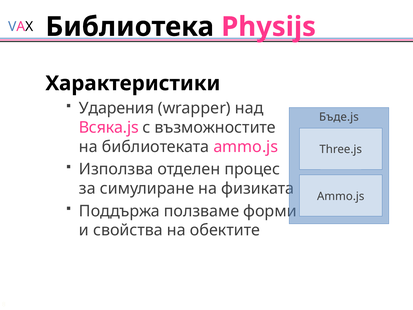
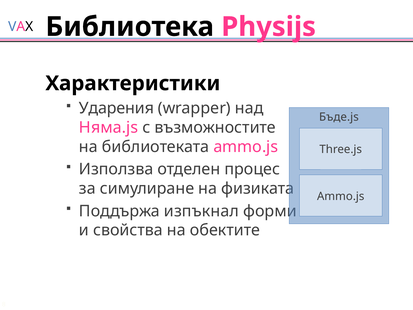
Всяка.js: Всяка.js -> Няма.js
ползваме: ползваме -> изпъкнал
